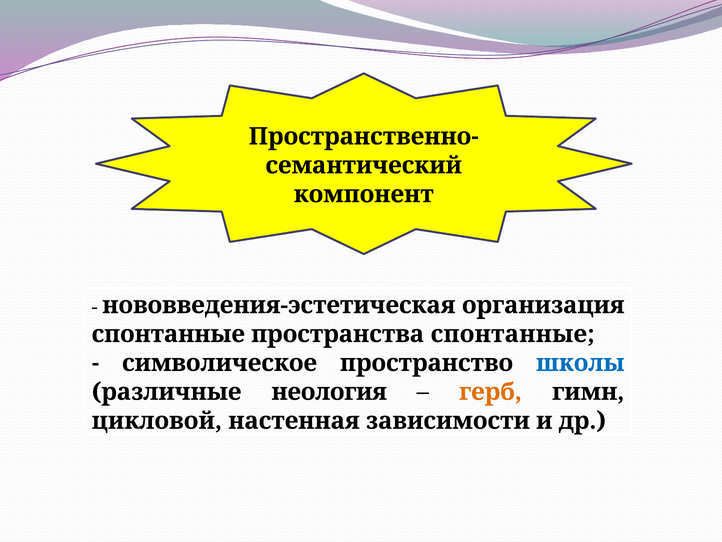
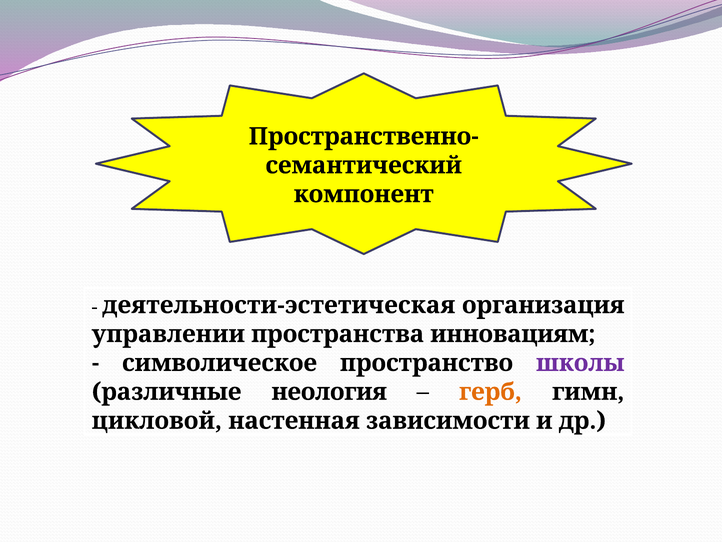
нововведения-эстетическая: нововведения-эстетическая -> деятельности-эстетическая
спонтанные at (168, 334): спонтанные -> управлении
пространства спонтанные: спонтанные -> инновациям
школы colour: blue -> purple
